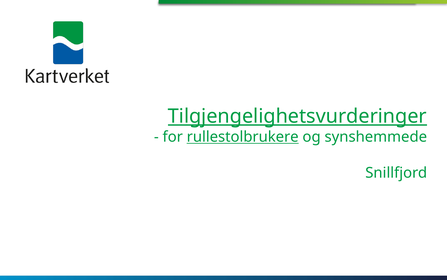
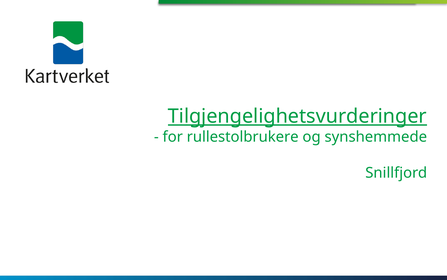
rullestolbrukere underline: present -> none
